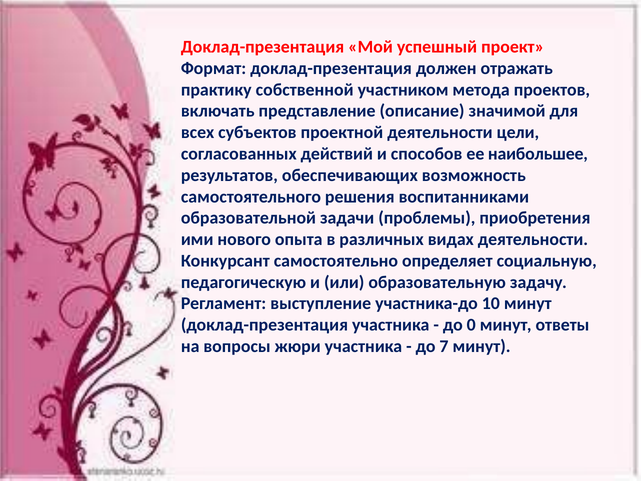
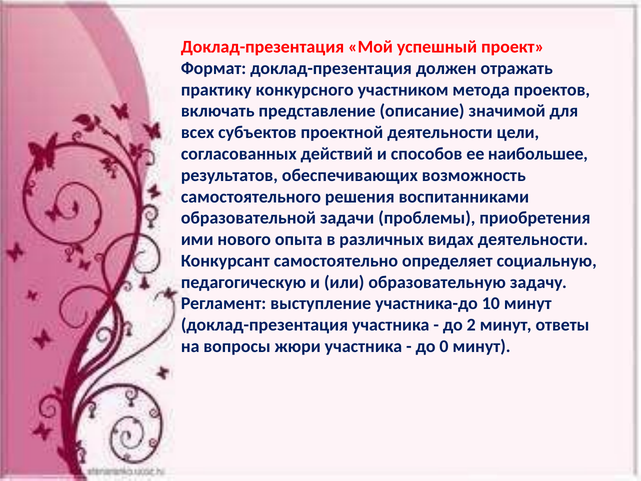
собственной: собственной -> конкурсного
0: 0 -> 2
7: 7 -> 0
